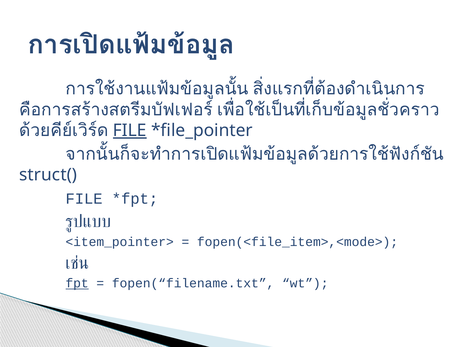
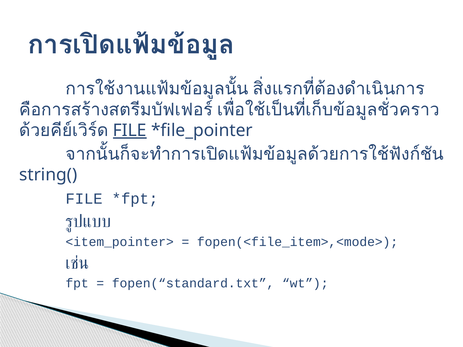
struct(: struct( -> string(
fpt underline: present -> none
fopen(“filename.txt: fopen(“filename.txt -> fopen(“standard.txt
